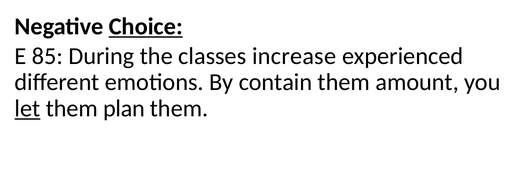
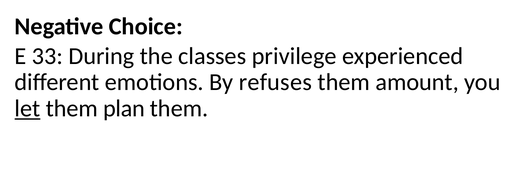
Choice underline: present -> none
85: 85 -> 33
increase: increase -> privilege
contain: contain -> refuses
